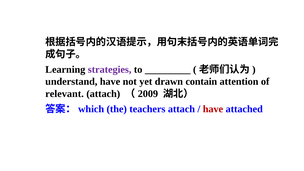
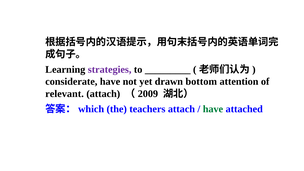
understand: understand -> considerate
contain: contain -> bottom
have at (213, 109) colour: red -> green
